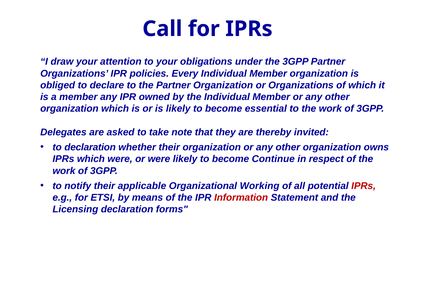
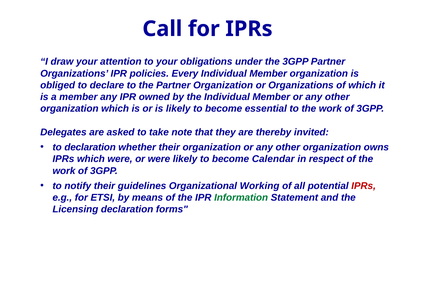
Continue: Continue -> Calendar
applicable: applicable -> guidelines
Information colour: red -> green
